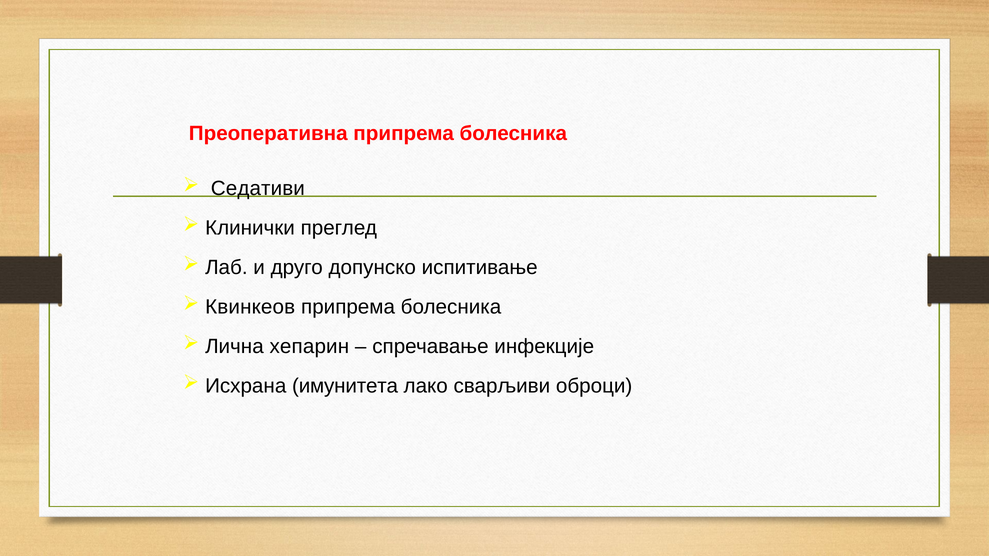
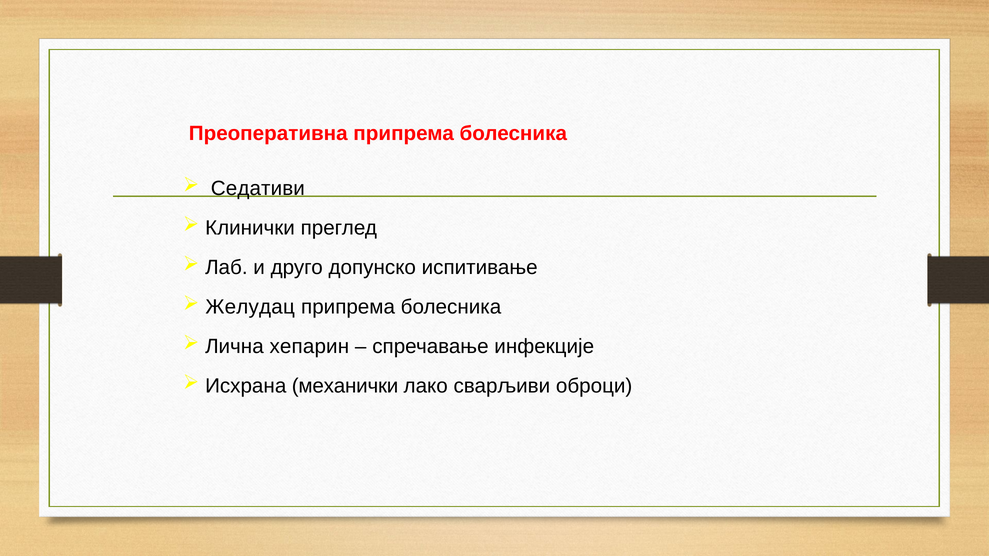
Квинкеов: Квинкеов -> Желудац
имунитета: имунитета -> механички
